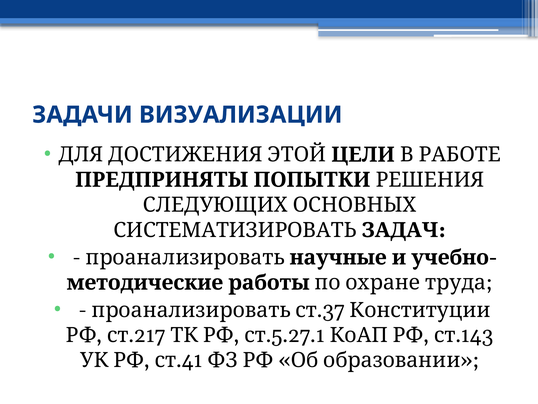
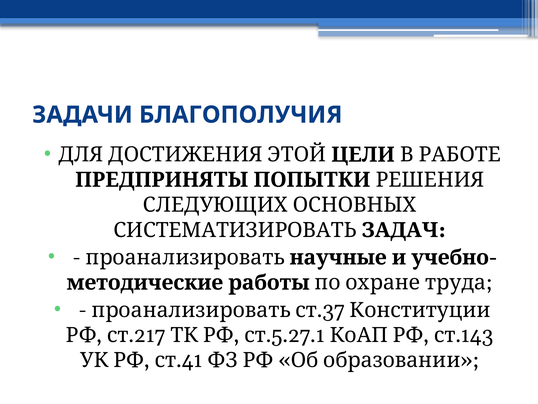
ВИЗУАЛИЗАЦИИ: ВИЗУАЛИЗАЦИИ -> БЛАГОПОЛУЧИЯ
